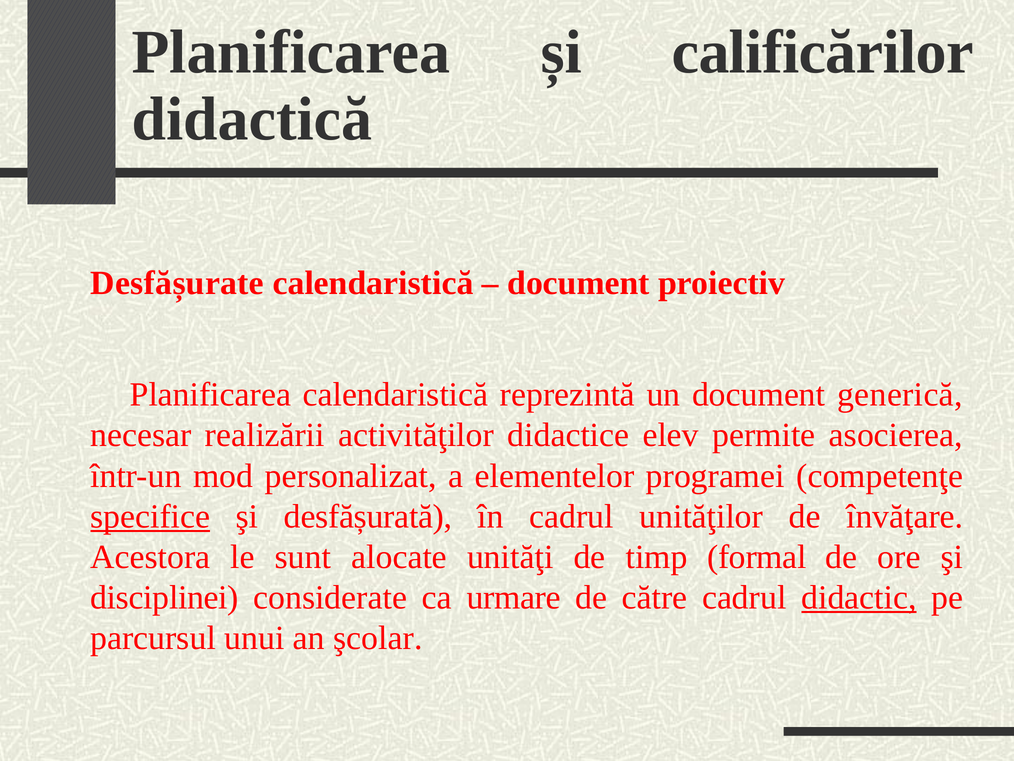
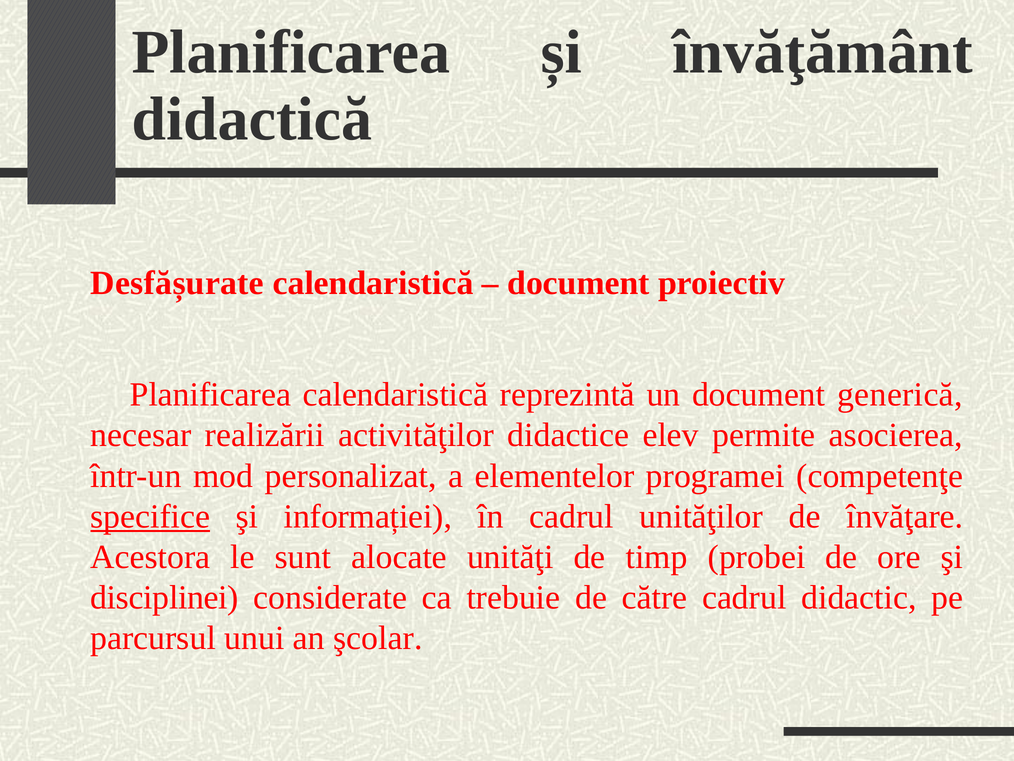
calificărilor: calificărilor -> învăţământ
desfășurată: desfășurată -> informației
formal: formal -> probei
urmare: urmare -> trebuie
didactic underline: present -> none
